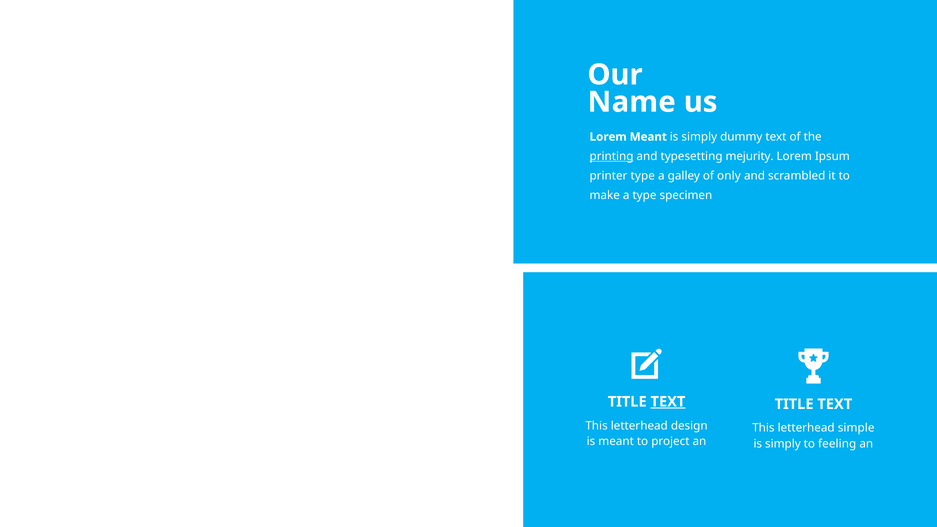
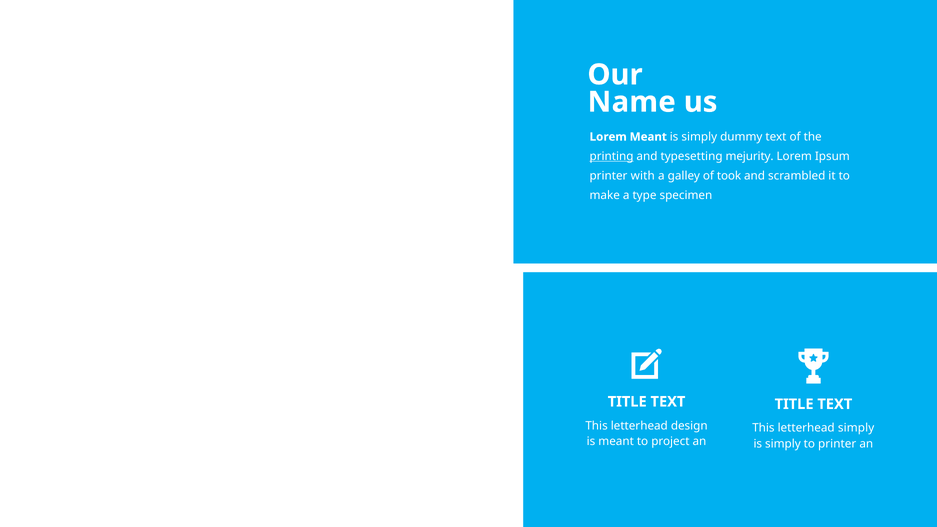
printer type: type -> with
only: only -> took
TEXT at (668, 402) underline: present -> none
letterhead simple: simple -> simply
to feeling: feeling -> printer
